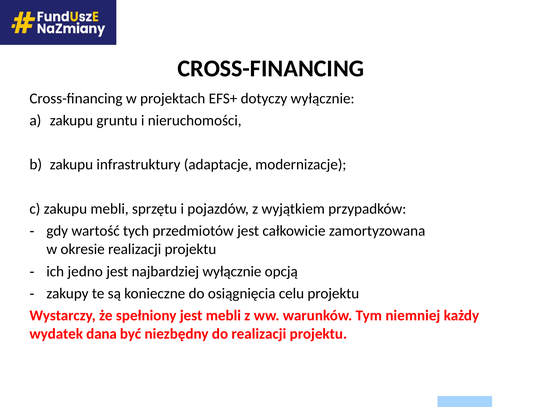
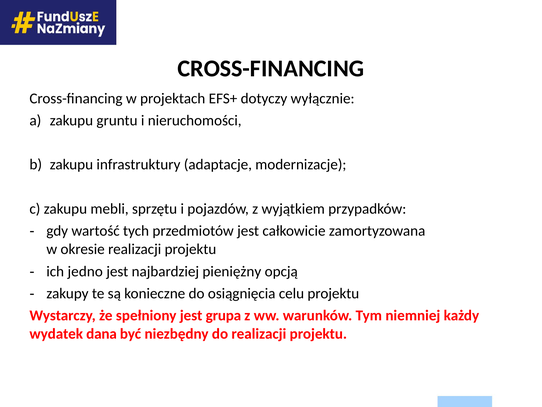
najbardziej wyłącznie: wyłącznie -> pieniężny
jest mebli: mebli -> grupa
